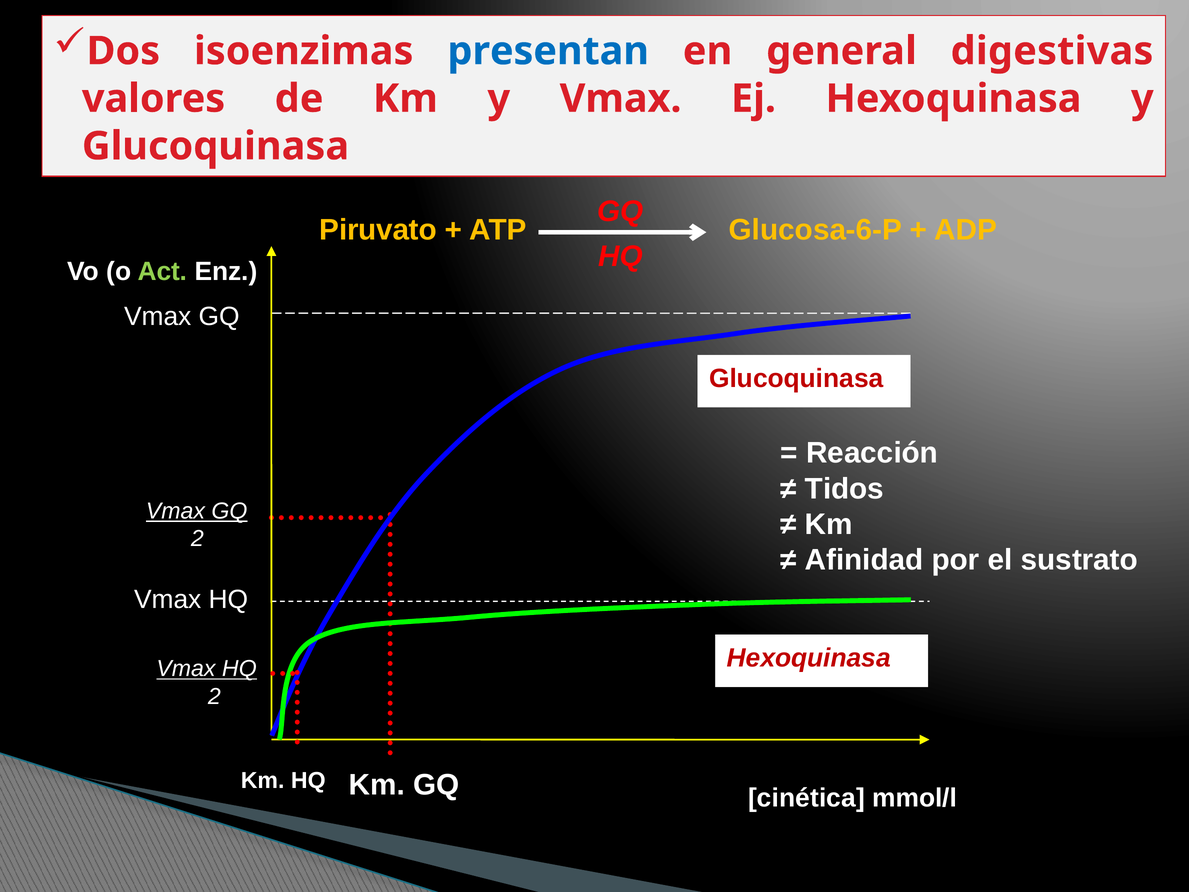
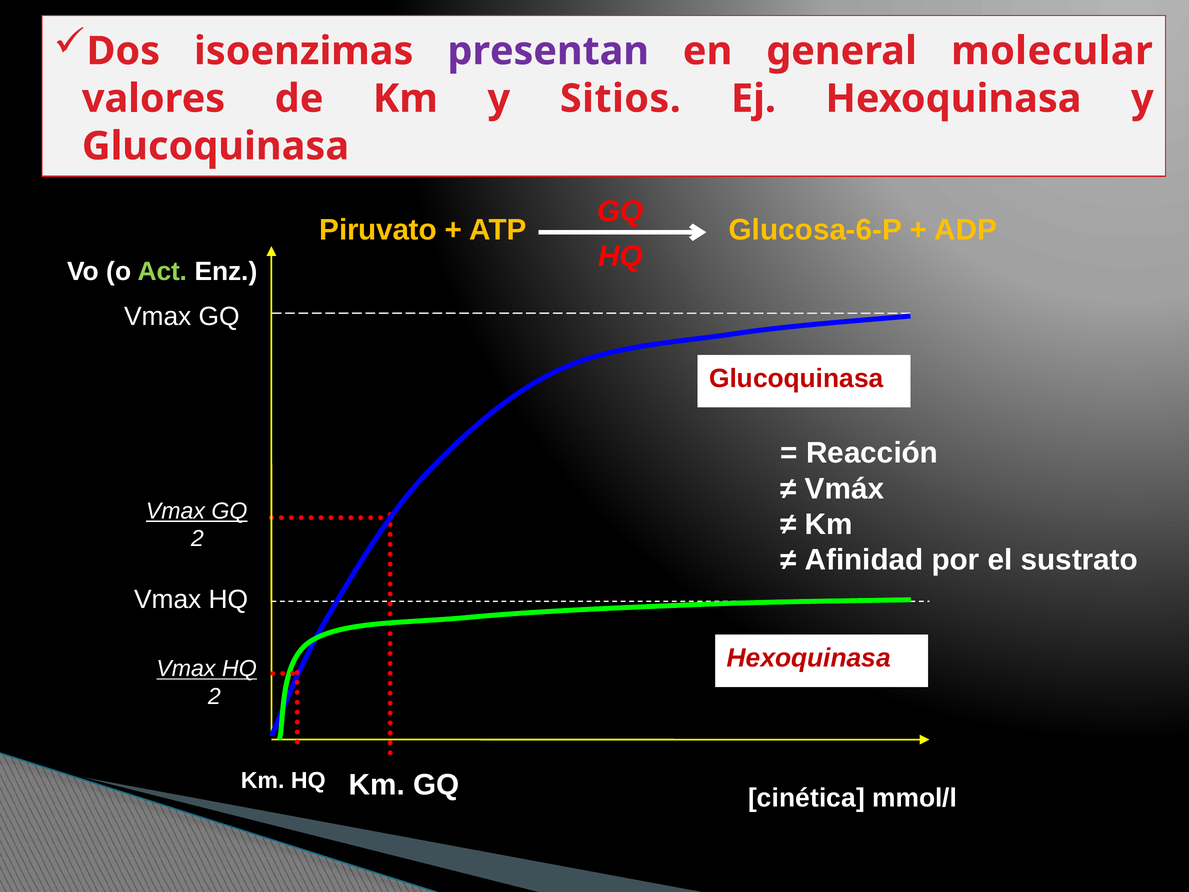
presentan colour: blue -> purple
digestivas: digestivas -> molecular
y Vmax: Vmax -> Sitios
Tidos: Tidos -> Vmáx
